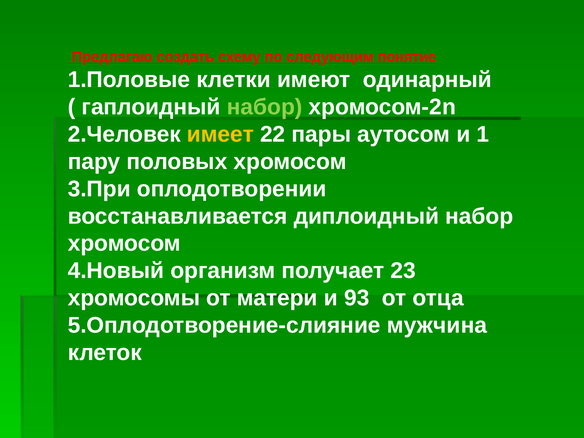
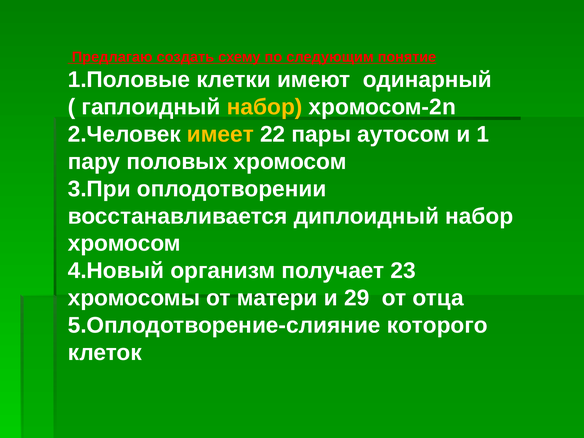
набор at (265, 107) colour: light green -> yellow
93: 93 -> 29
мужчина: мужчина -> которого
